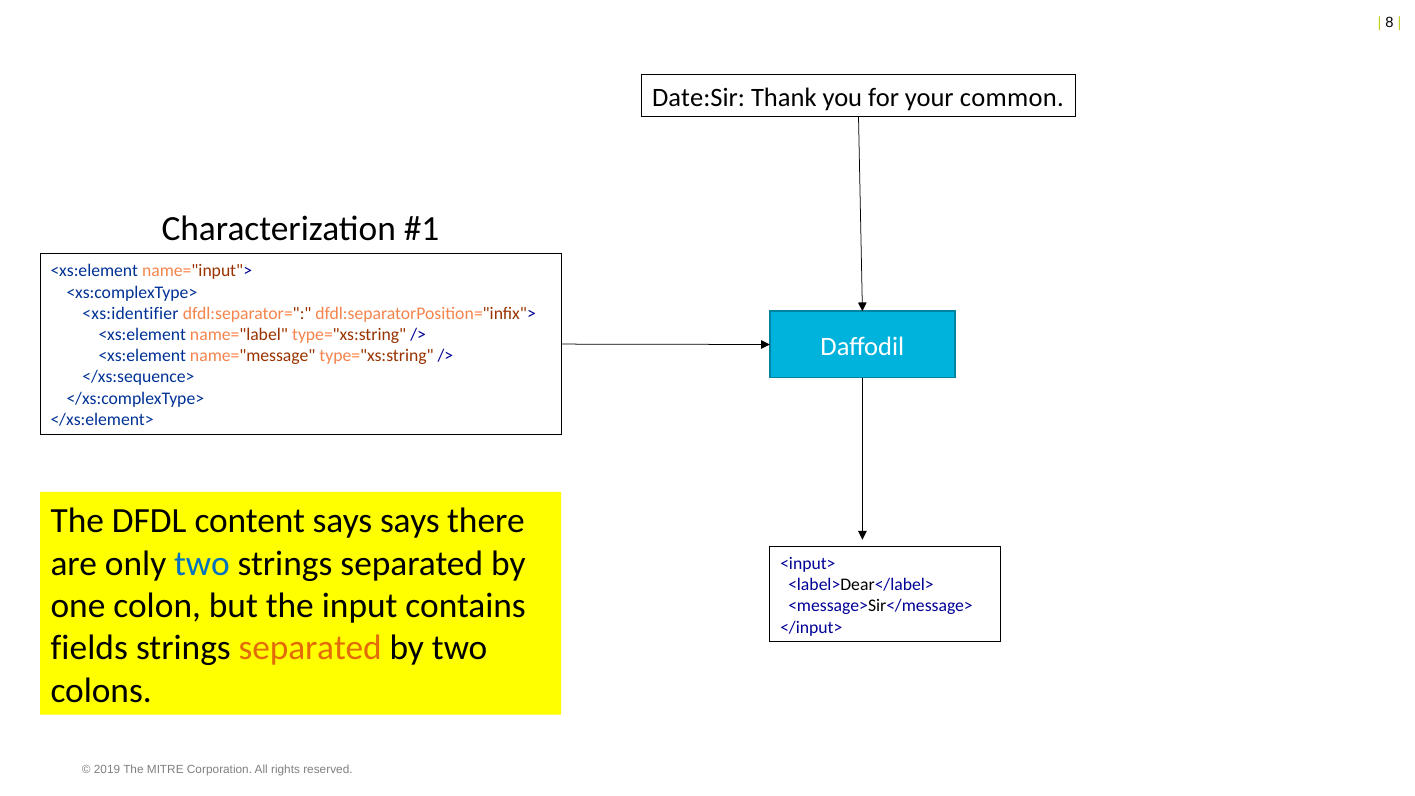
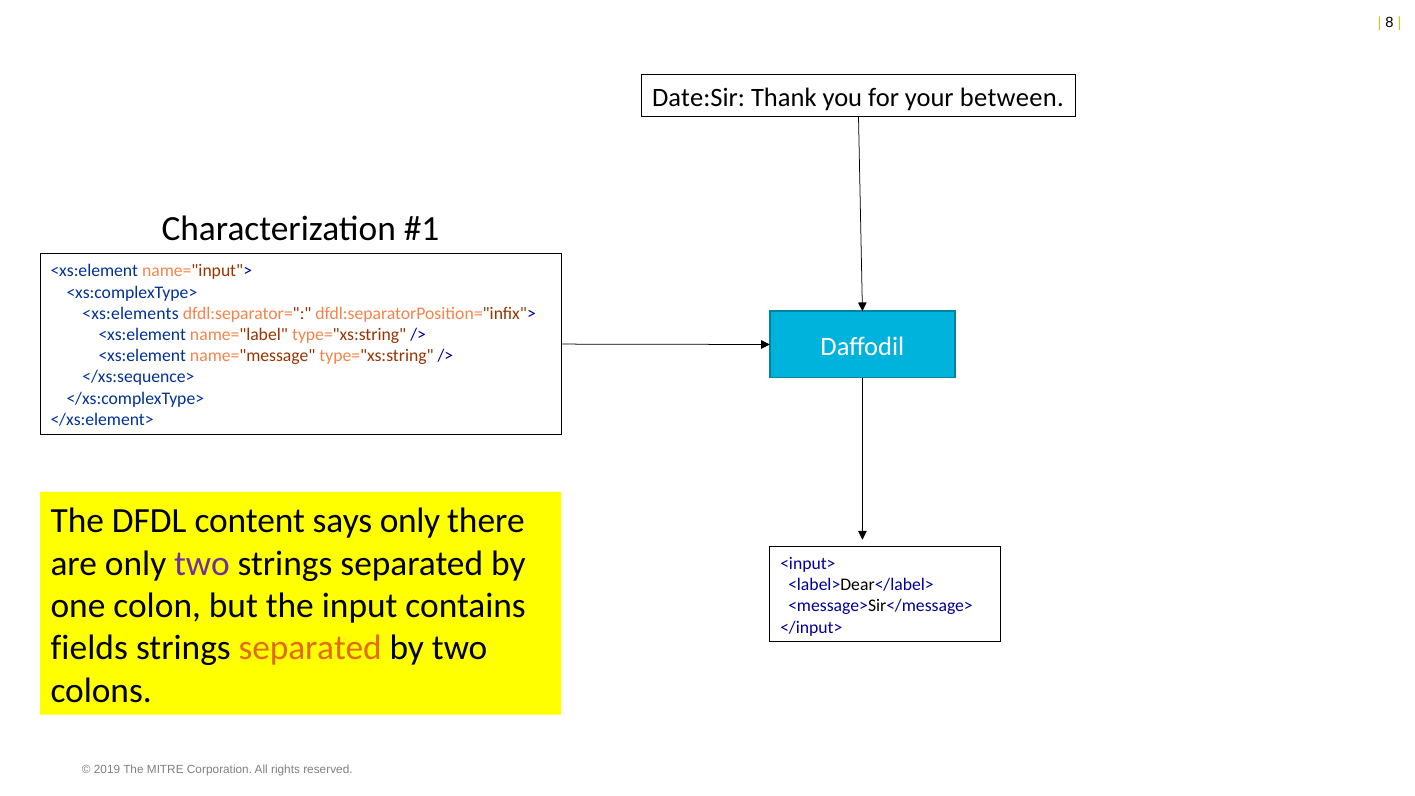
common: common -> between
<xs:identifier: <xs:identifier -> <xs:elements
says says: says -> only
two at (202, 563) colour: blue -> purple
